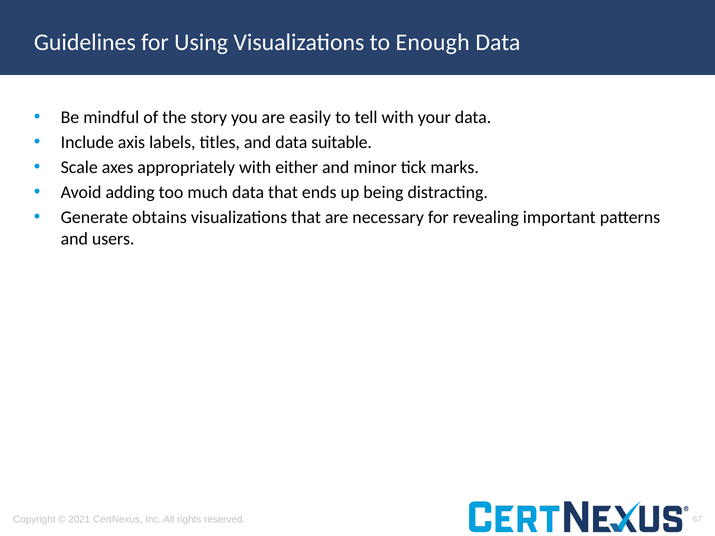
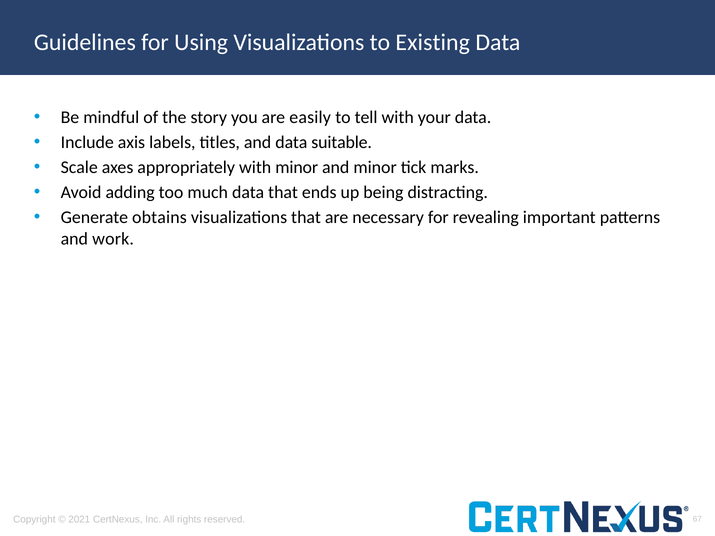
Enough: Enough -> Existing
with either: either -> minor
users: users -> work
